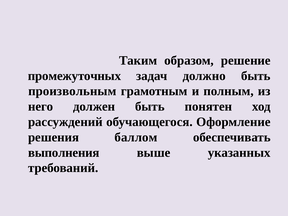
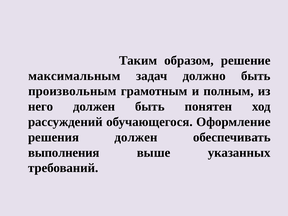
промежуточных: промежуточных -> максимальным
решения баллом: баллом -> должен
